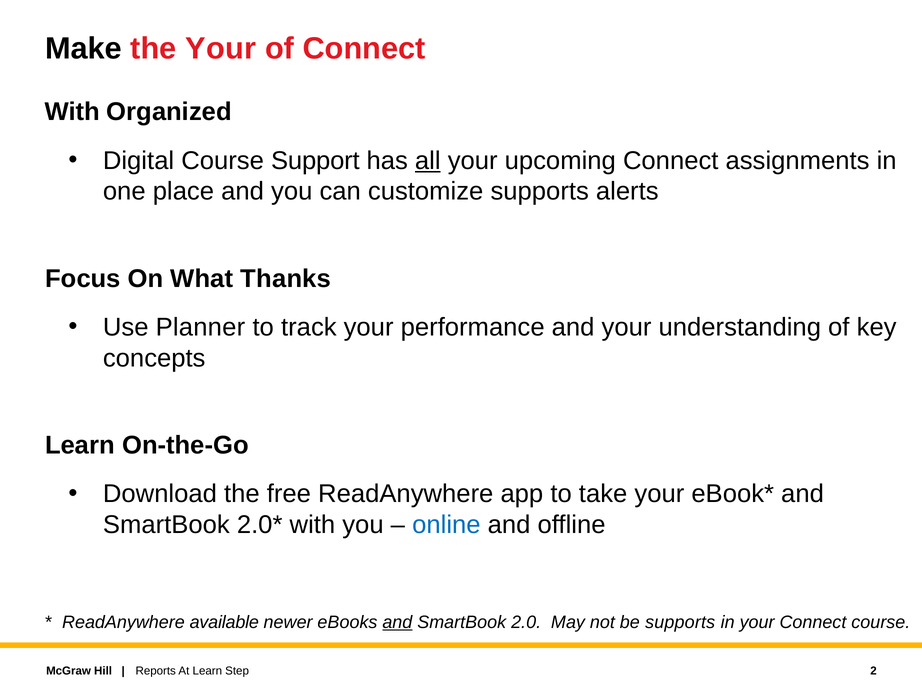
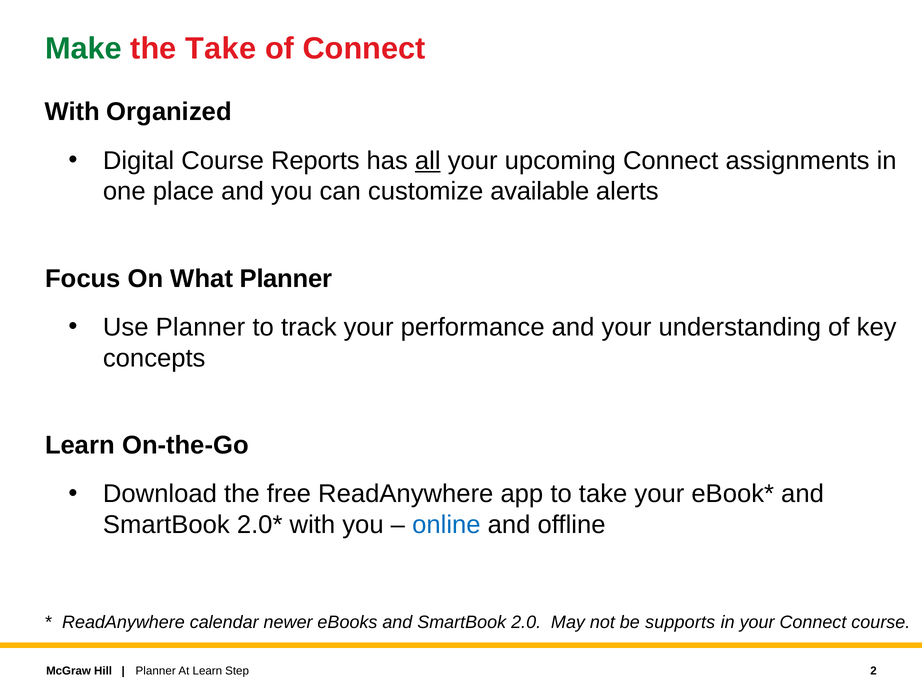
Make colour: black -> green
the Your: Your -> Take
Support: Support -> Reports
customize supports: supports -> available
What Thanks: Thanks -> Planner
available: available -> calendar
and at (397, 622) underline: present -> none
Reports at (156, 671): Reports -> Planner
